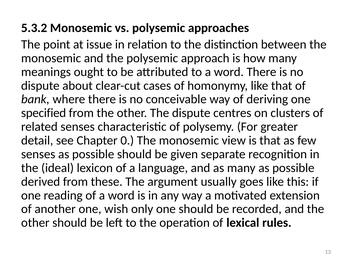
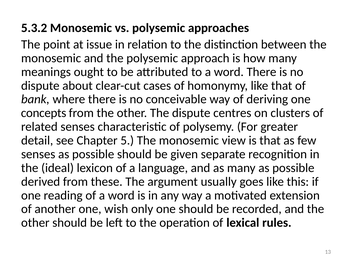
specified: specified -> concepts
0: 0 -> 5
